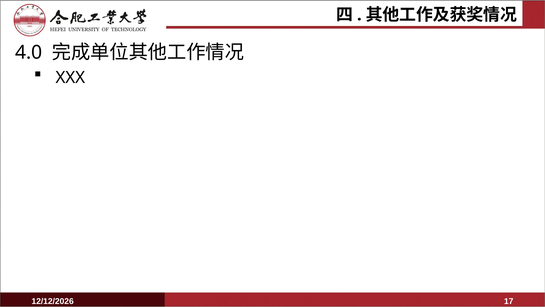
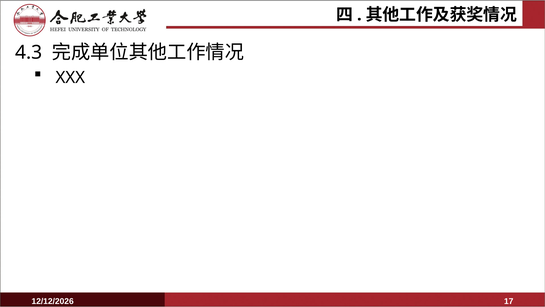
4.0: 4.0 -> 4.3
